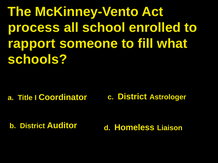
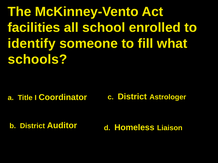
process: process -> facilities
rapport: rapport -> identify
